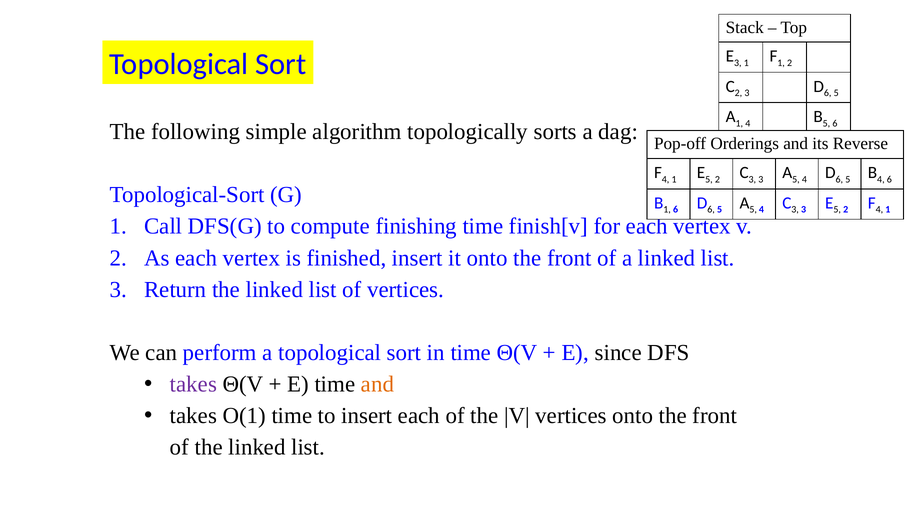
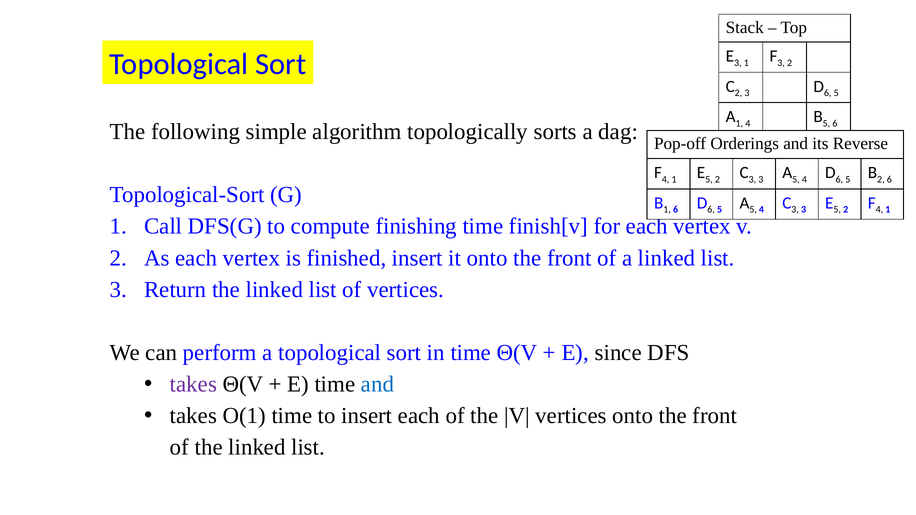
1 at (781, 63): 1 -> 3
4 at (881, 179): 4 -> 2
and at (377, 384) colour: orange -> blue
